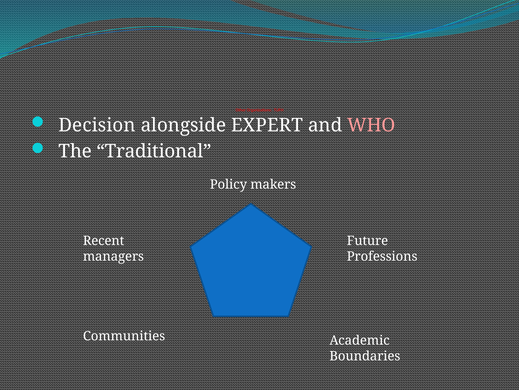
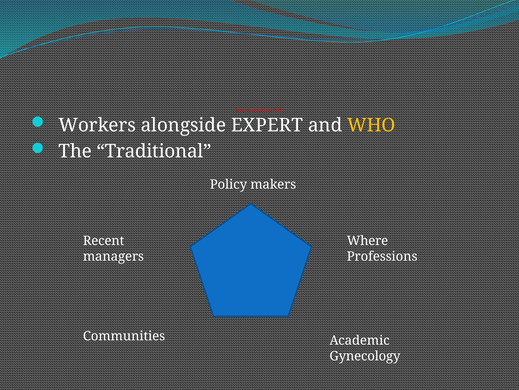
Decision: Decision -> Workers
WHO colour: pink -> yellow
Future: Future -> Where
Boundaries: Boundaries -> Gynecology
